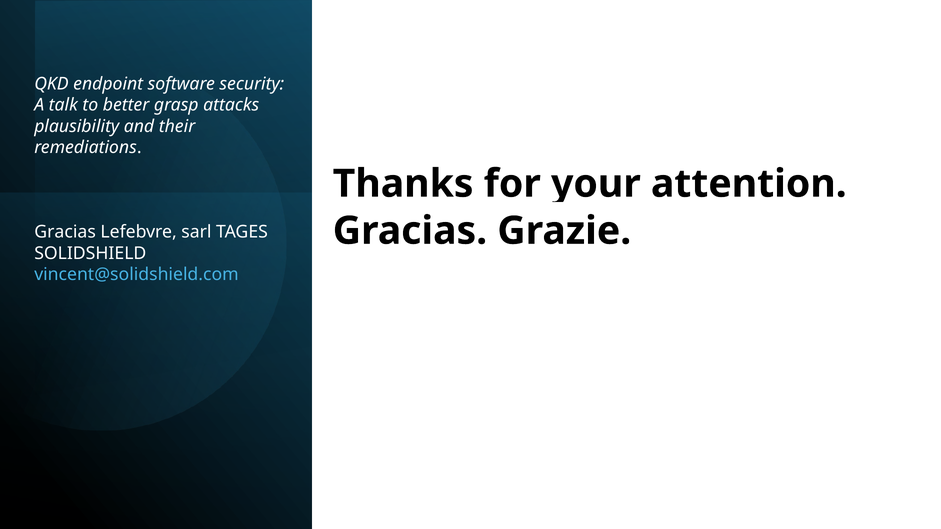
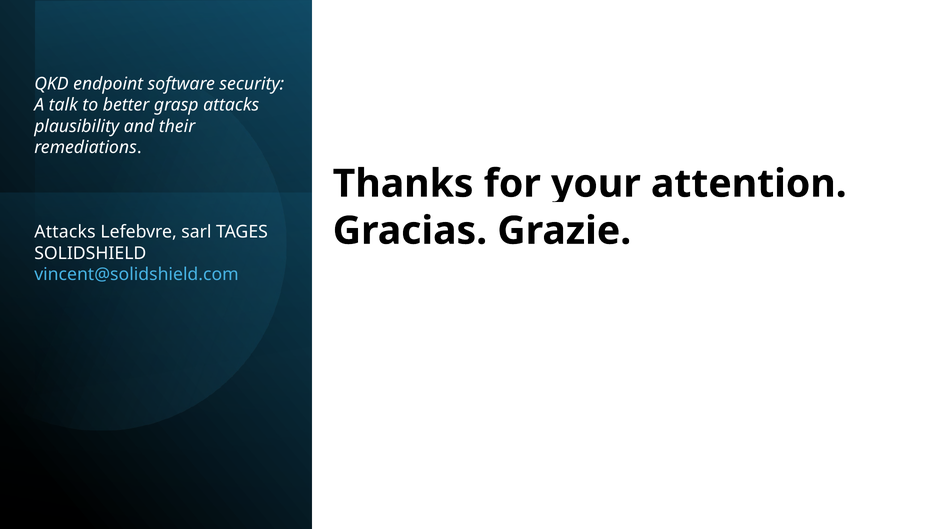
Gracias at (65, 232): Gracias -> Attacks
